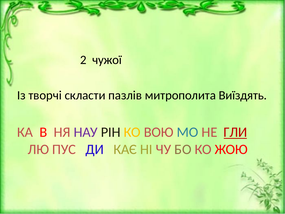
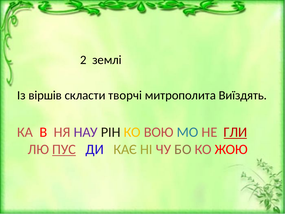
чужої: чужої -> землі
творчі: творчі -> віршів
пазлів: пазлів -> творчі
ПУС underline: none -> present
